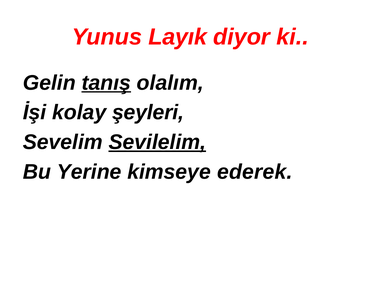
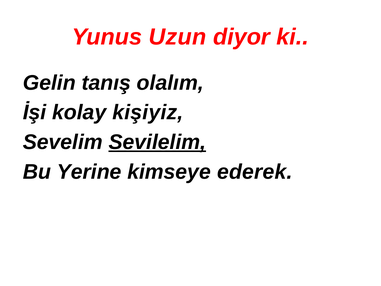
Layık: Layık -> Uzun
tanış underline: present -> none
şeyleri: şeyleri -> kişiyiz
